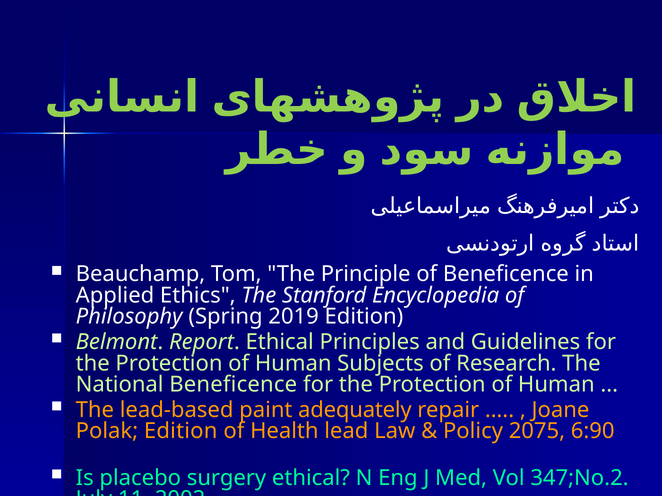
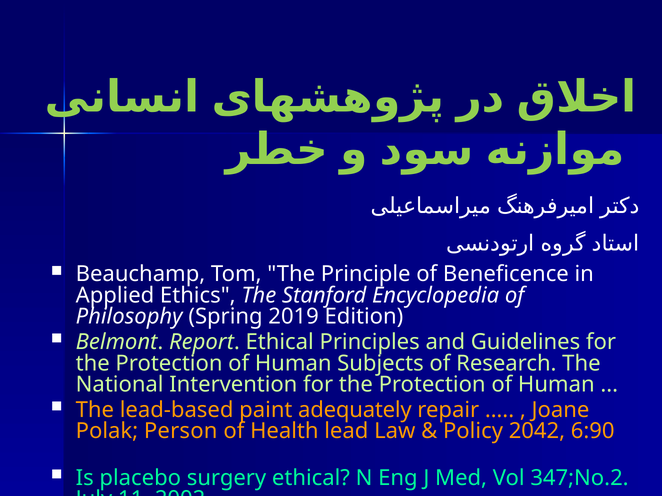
National Beneficence: Beneficence -> Intervention
Polak Edition: Edition -> Person
2075: 2075 -> 2042
